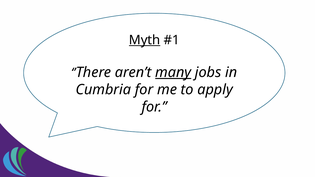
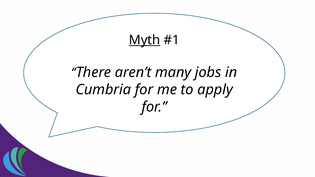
many underline: present -> none
